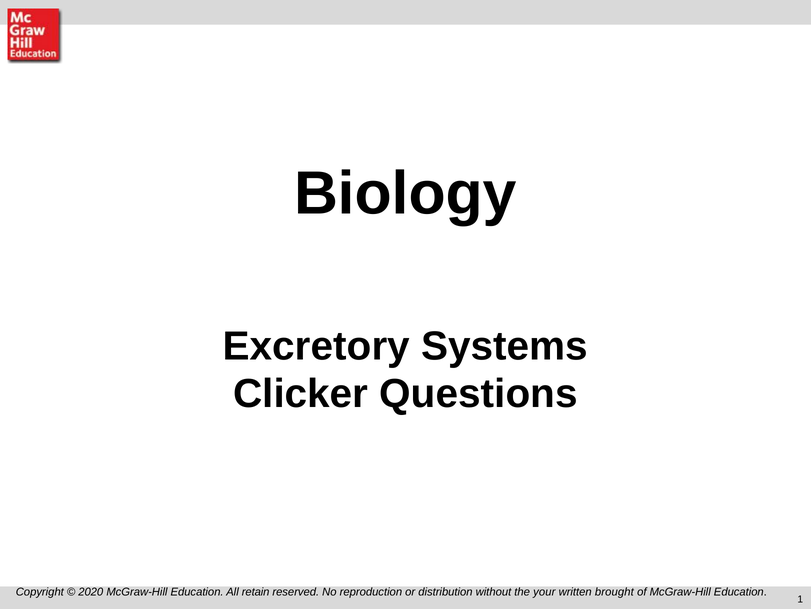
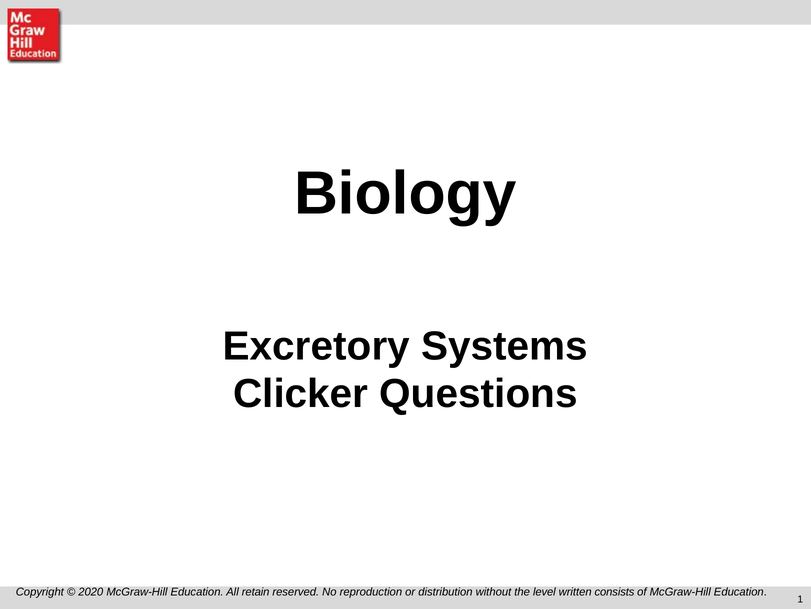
your: your -> level
brought: brought -> consists
